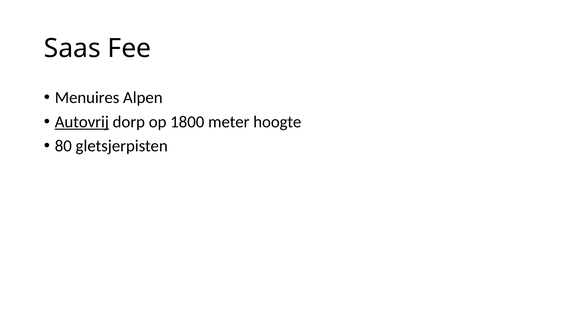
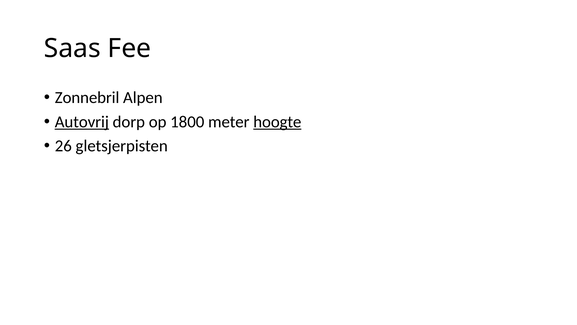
Menuires: Menuires -> Zonnebril
hoogte underline: none -> present
80: 80 -> 26
